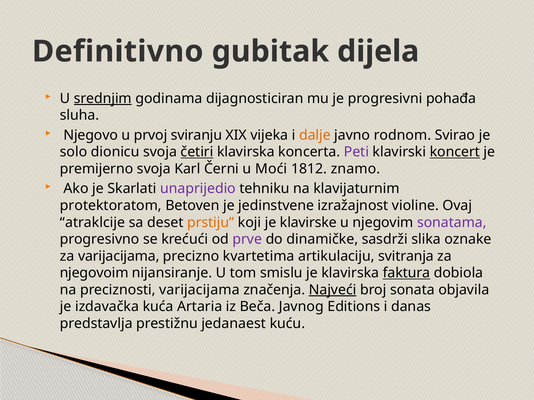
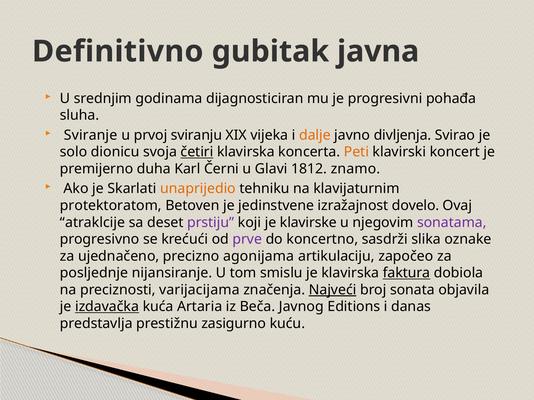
dijela: dijela -> javna
srednjim underline: present -> none
Njegovo: Njegovo -> Sviranje
rodnom: rodnom -> divljenja
Peti colour: purple -> orange
koncert underline: present -> none
premijerno svoja: svoja -> duha
Moći: Moći -> Glavi
unaprijedio colour: purple -> orange
violine: violine -> dovelo
prstiju colour: orange -> purple
dinamičke: dinamičke -> koncertno
za varijacijama: varijacijama -> ujednačeno
kvartetima: kvartetima -> agonijama
svitranja: svitranja -> započeo
njegovoim: njegovoim -> posljednje
izdavačka underline: none -> present
jedanaest: jedanaest -> zasigurno
